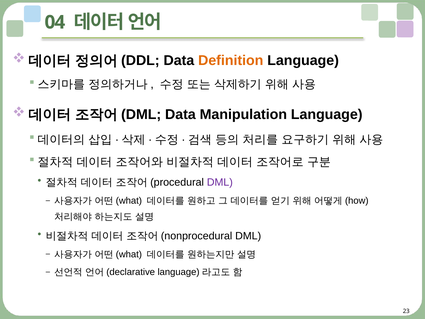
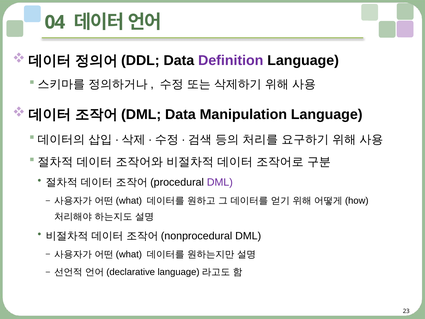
Definition colour: orange -> purple
